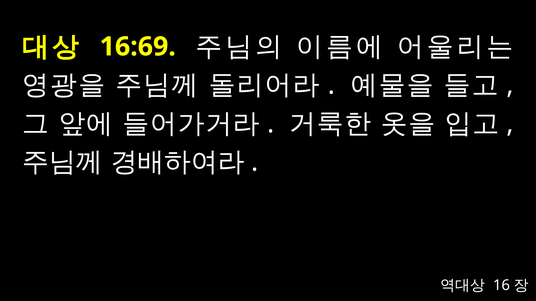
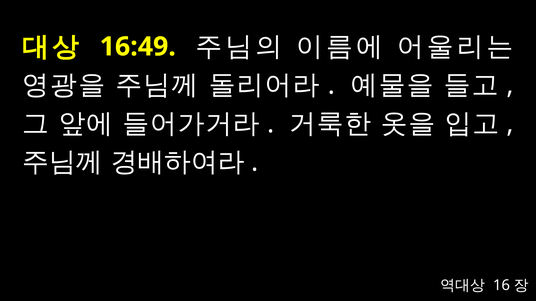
16:69: 16:69 -> 16:49
